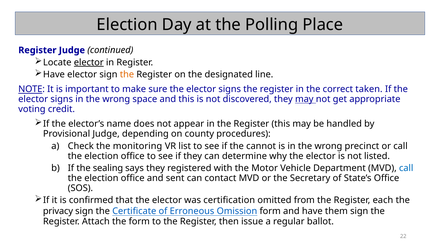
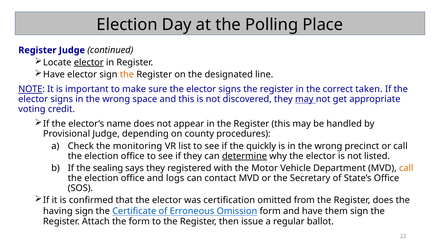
cannot: cannot -> quickly
determine underline: none -> present
call at (406, 168) colour: blue -> orange
sent: sent -> logs
Register each: each -> does
privacy: privacy -> having
